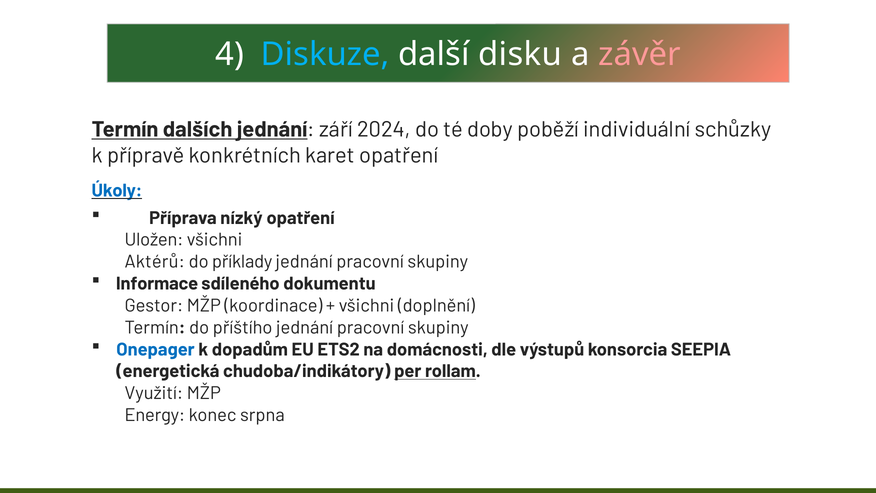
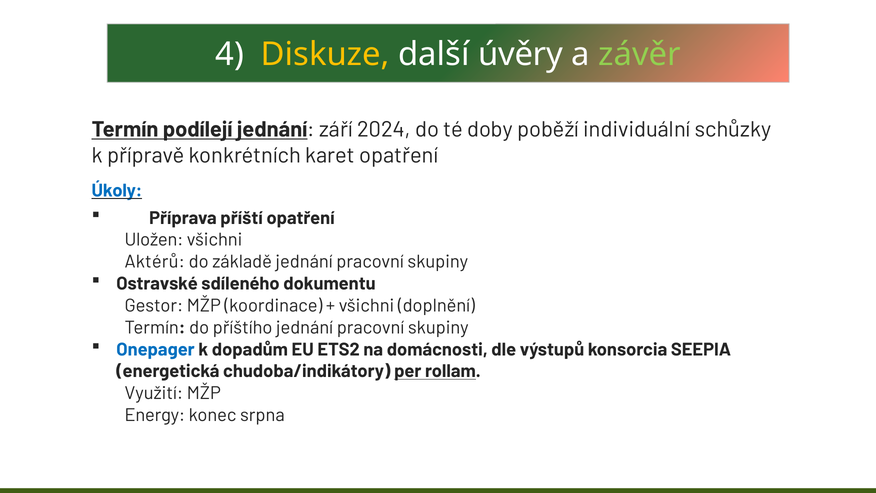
Diskuze colour: light blue -> yellow
disku: disku -> úvěry
závěr colour: pink -> light green
dalších: dalších -> podílejí
nízký: nízký -> příští
příklady: příklady -> základě
Informace: Informace -> Ostravské
